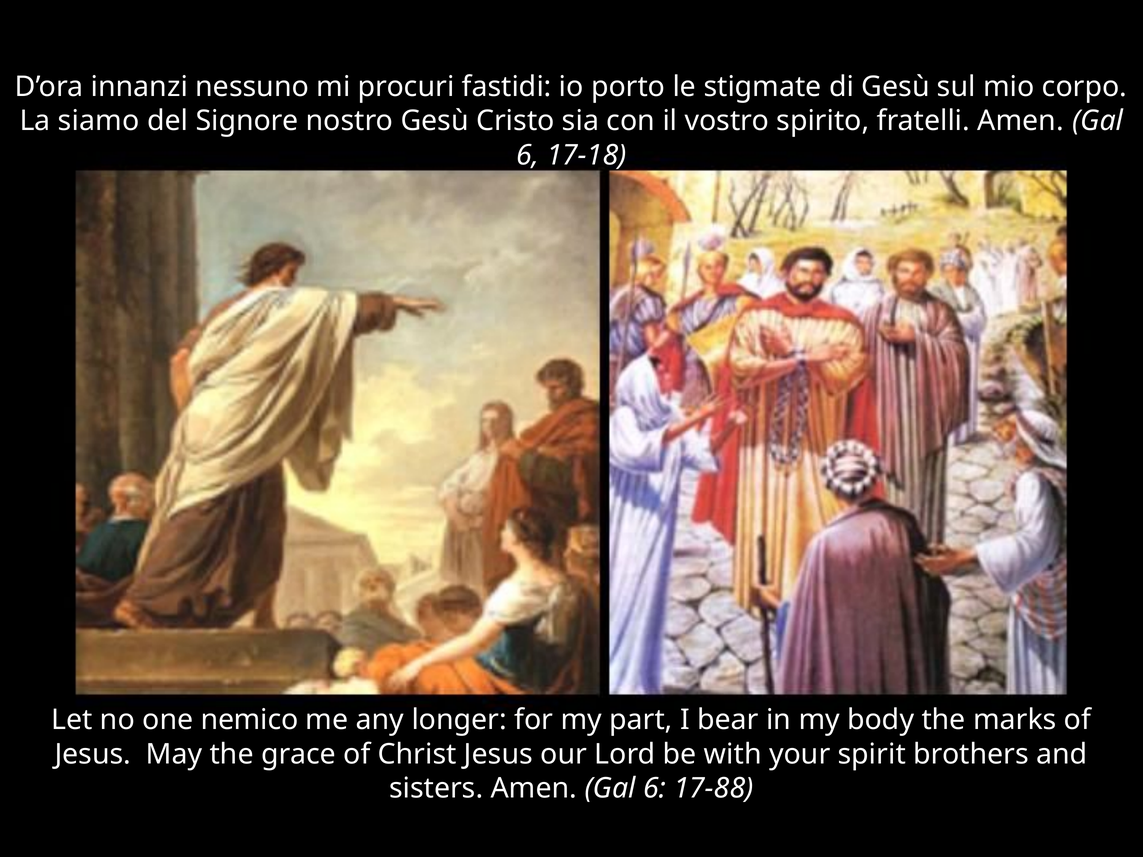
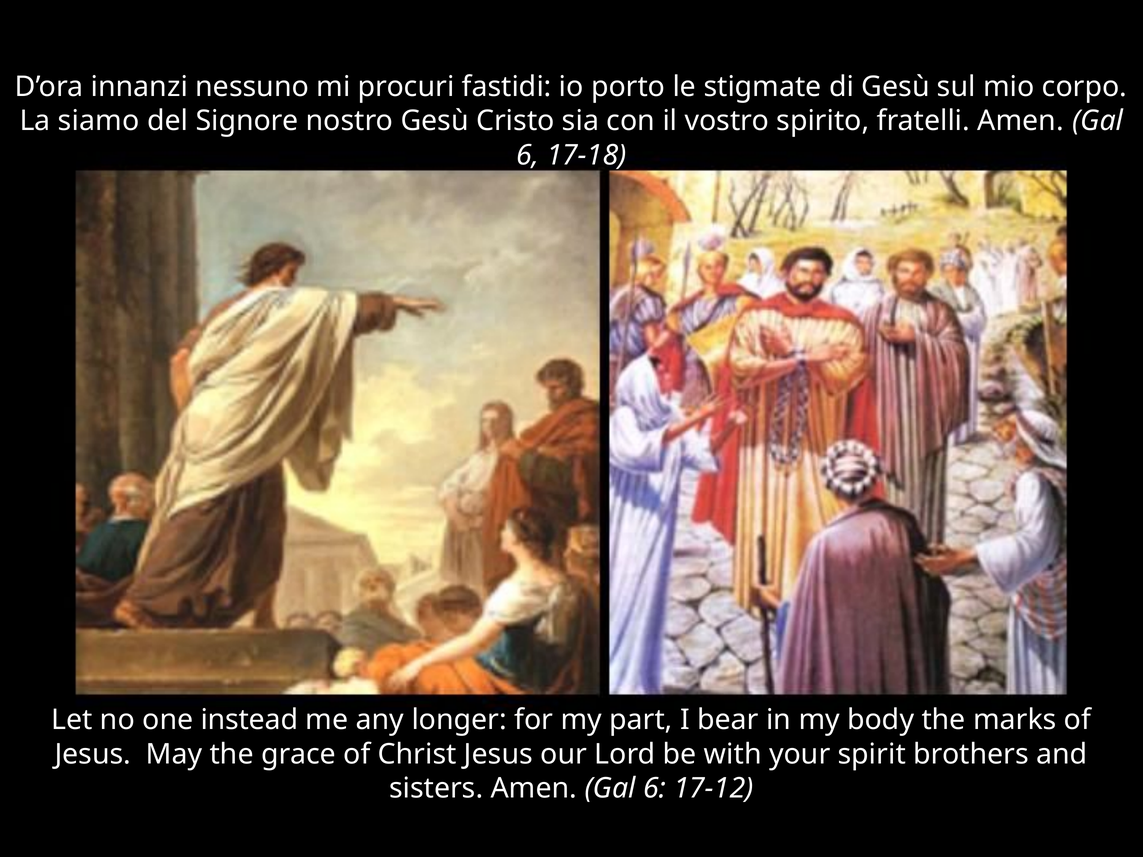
nemico: nemico -> instead
17-88: 17-88 -> 17-12
